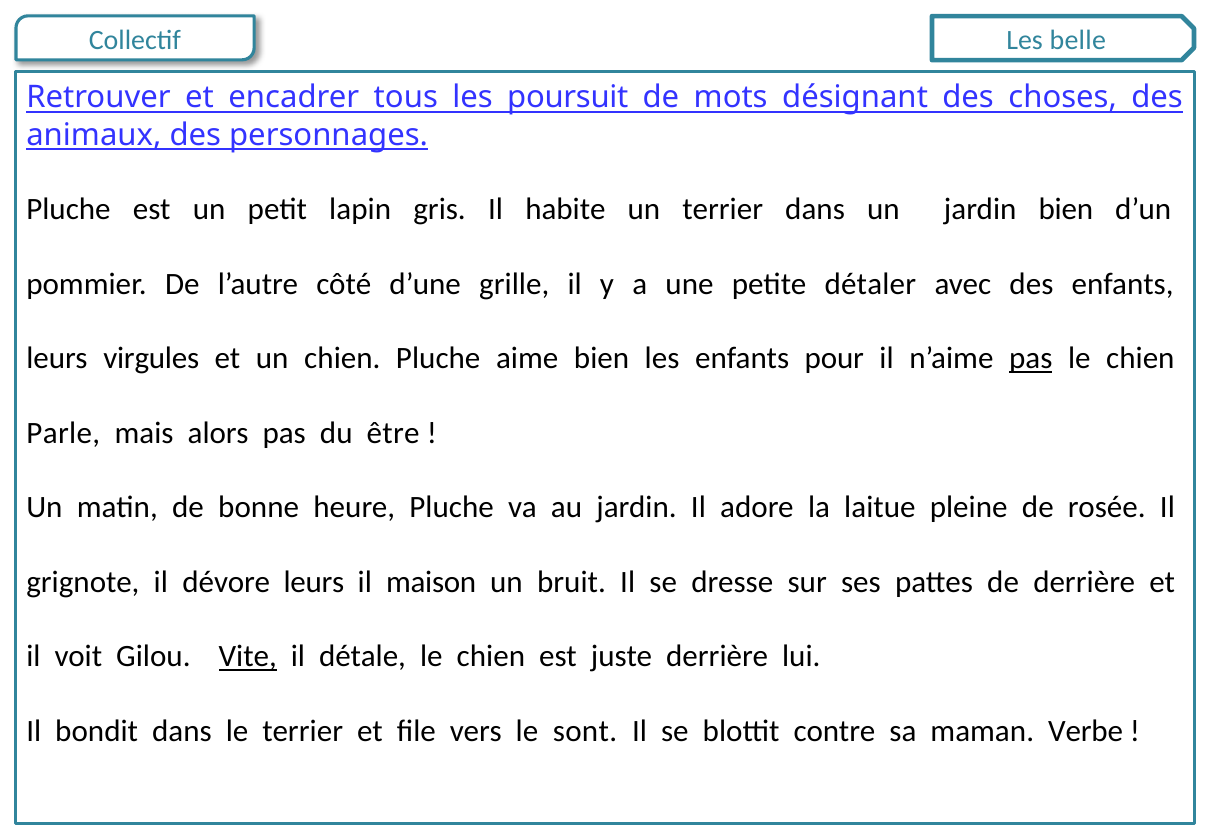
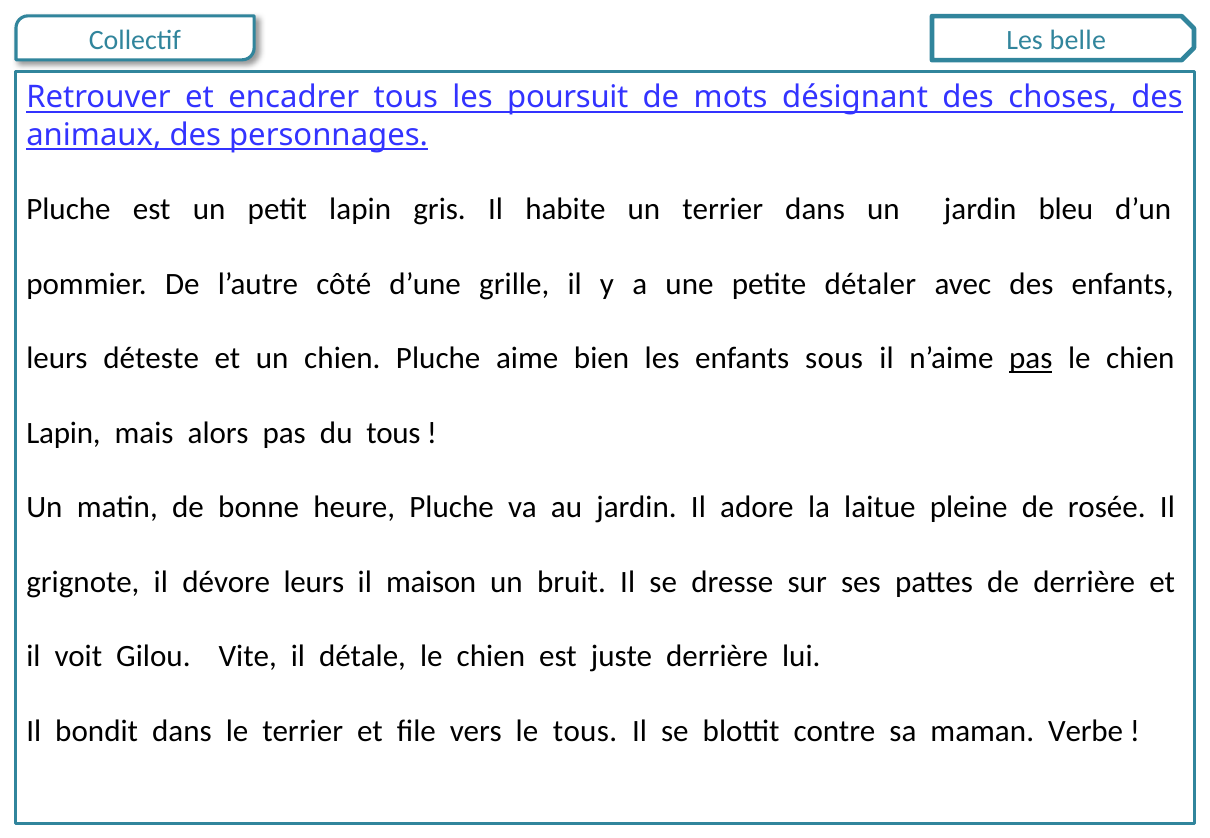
jardin bien: bien -> bleu
virgules: virgules -> déteste
pour: pour -> sous
Parle at (63, 433): Parle -> Lapin
du être: être -> tous
Vite underline: present -> none
le sont: sont -> tous
